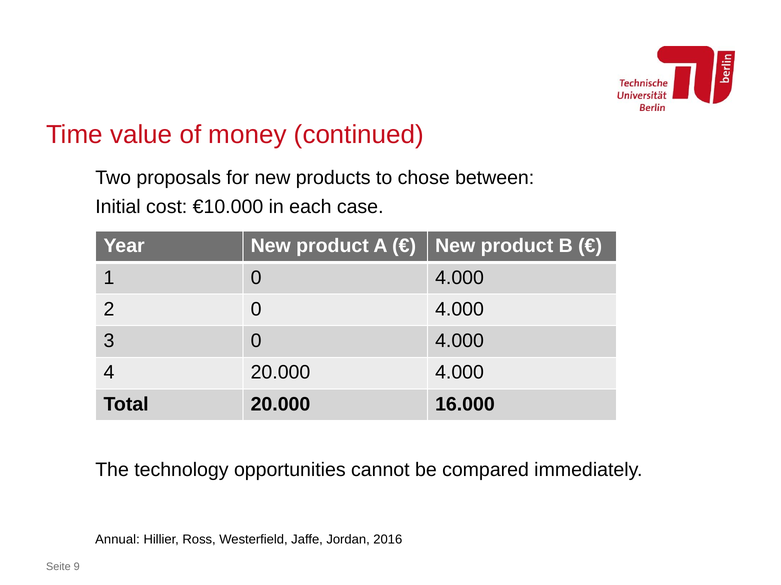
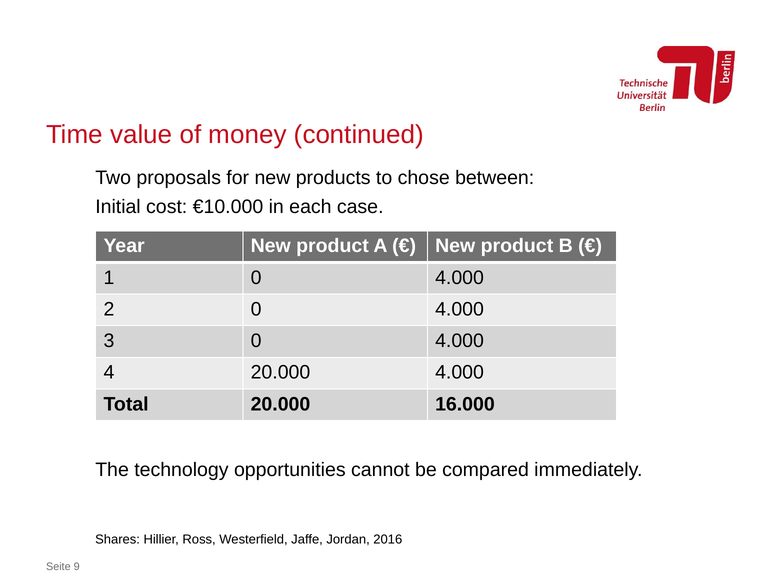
Annual: Annual -> Shares
